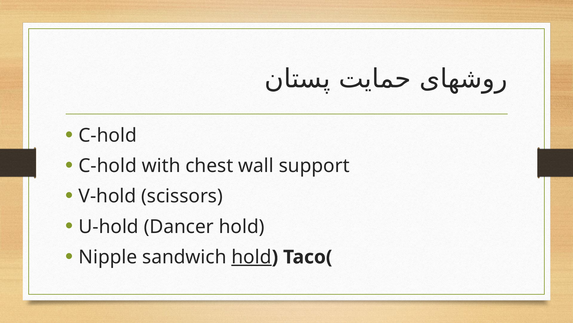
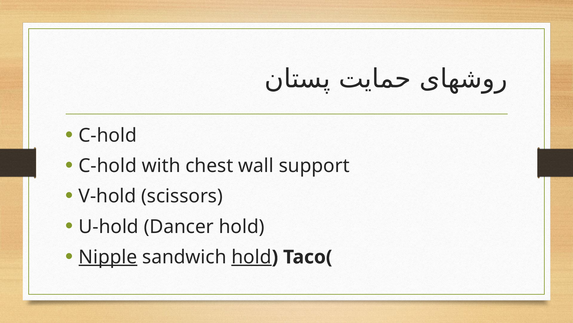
Nipple underline: none -> present
